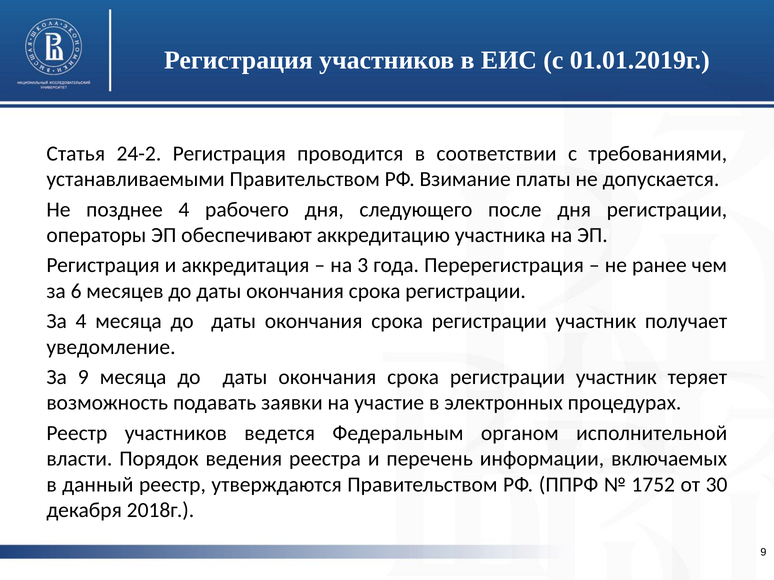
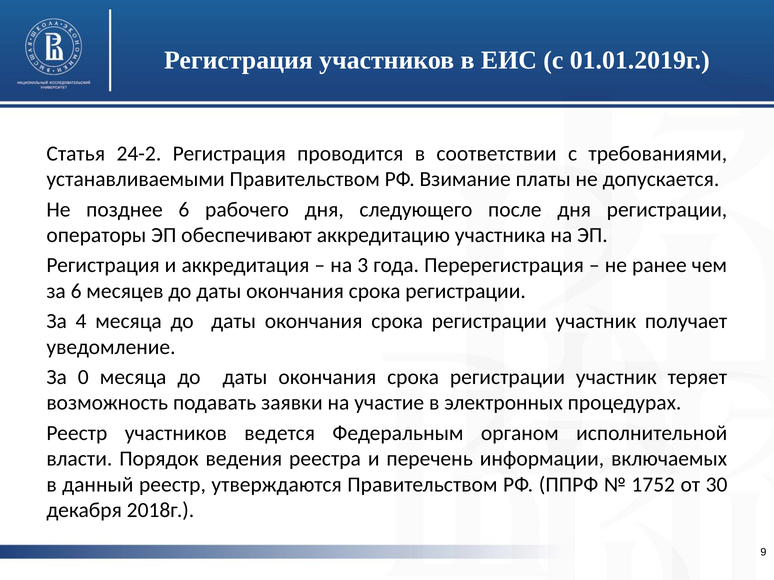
позднее 4: 4 -> 6
За 9: 9 -> 0
